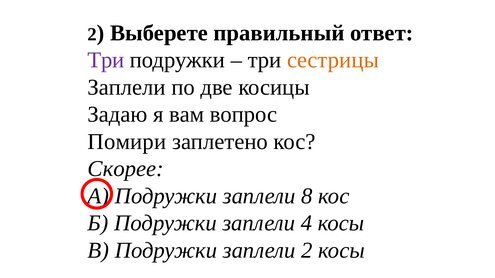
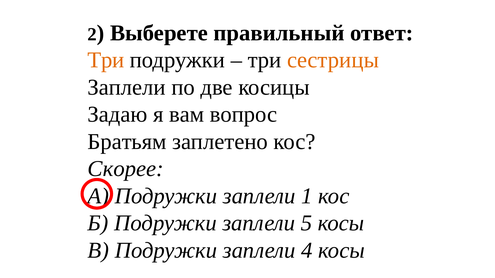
Три at (106, 60) colour: purple -> orange
Помири: Помири -> Братьям
8: 8 -> 1
4: 4 -> 5
заплели 2: 2 -> 4
